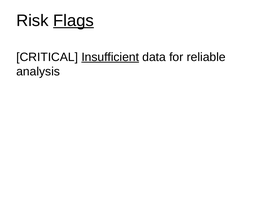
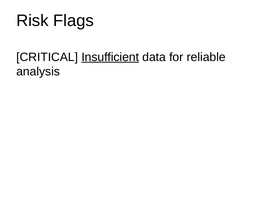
Flags underline: present -> none
